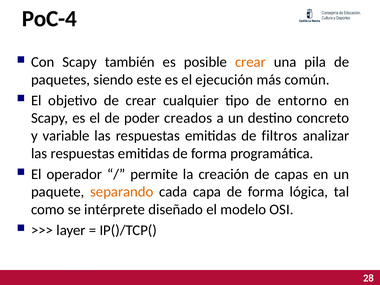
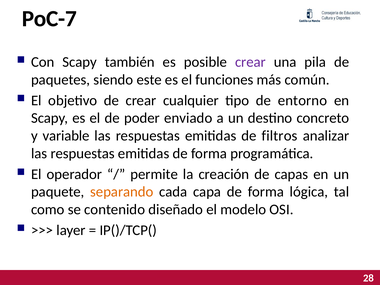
PoC-4: PoC-4 -> PoC-7
crear at (250, 62) colour: orange -> purple
ejecución: ejecución -> funciones
creados: creados -> enviado
intérprete: intérprete -> contenido
